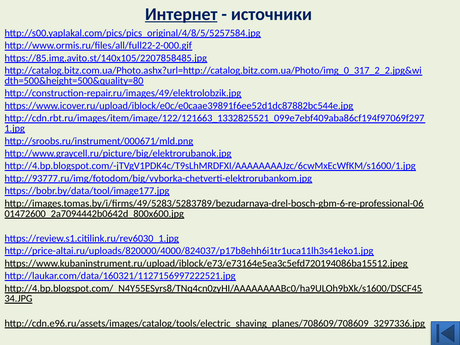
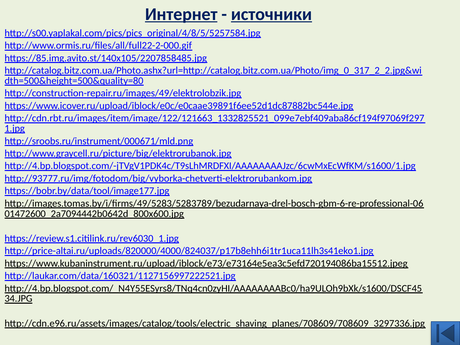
источники underline: none -> present
